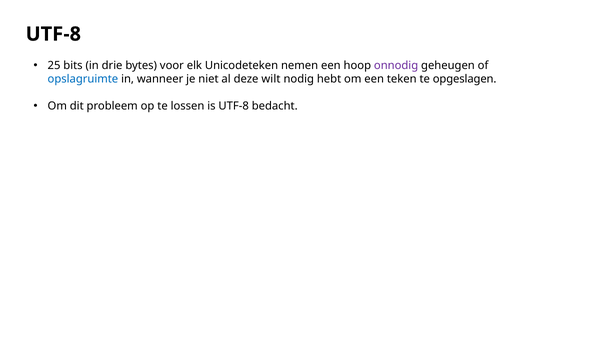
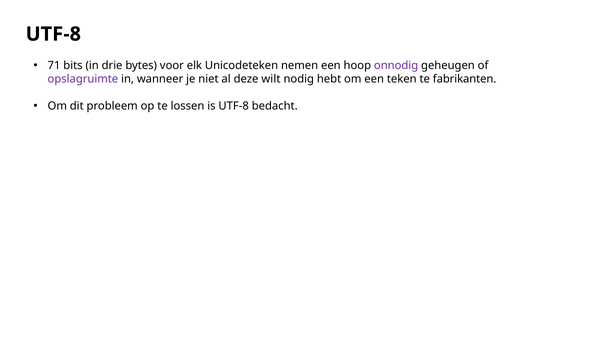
25: 25 -> 71
opslagruimte colour: blue -> purple
opgeslagen: opgeslagen -> fabrikanten
